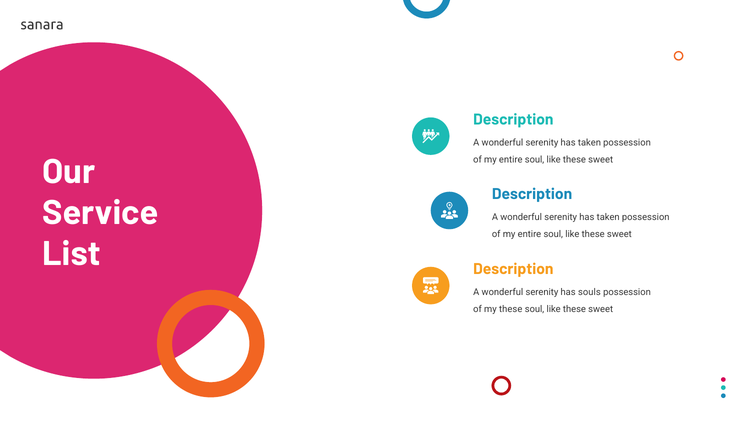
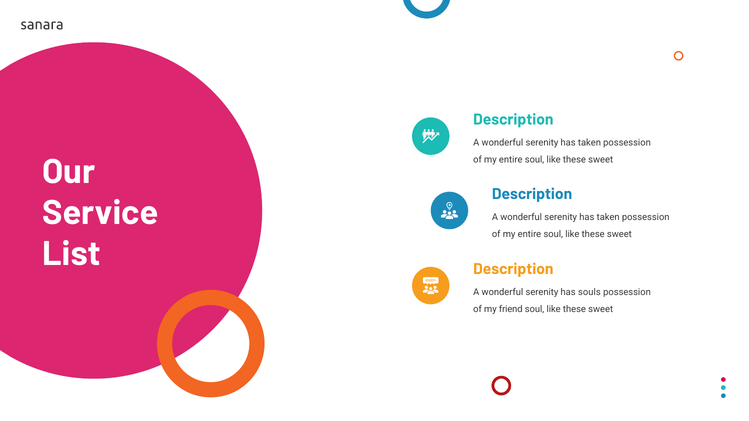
my these: these -> friend
